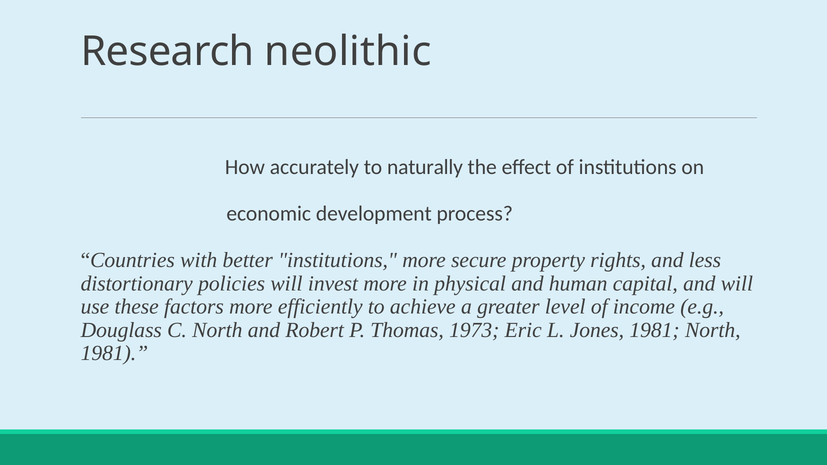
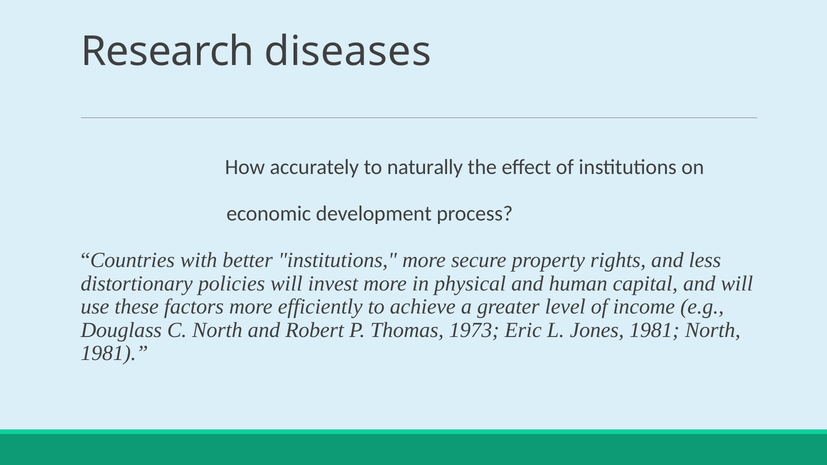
neolithic: neolithic -> diseases
